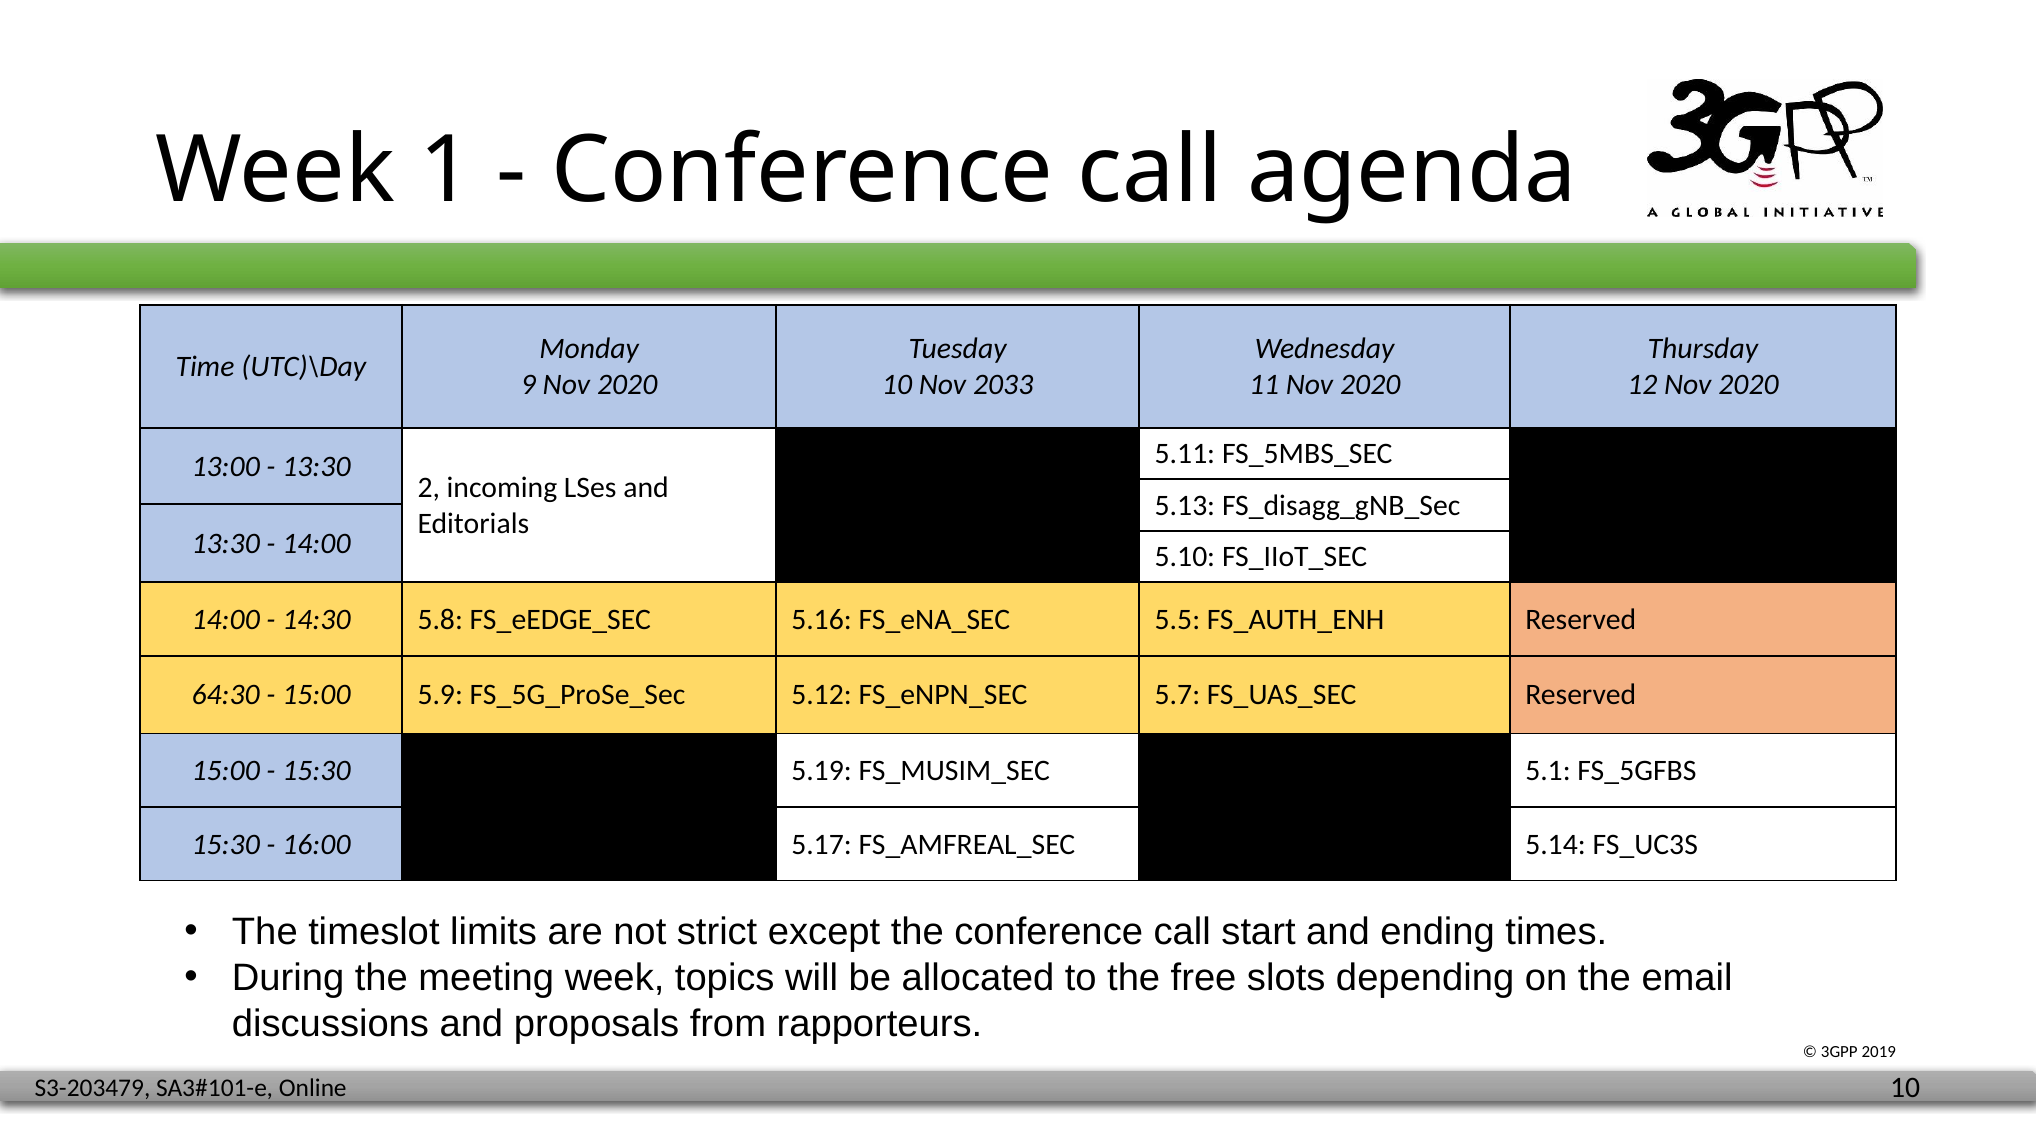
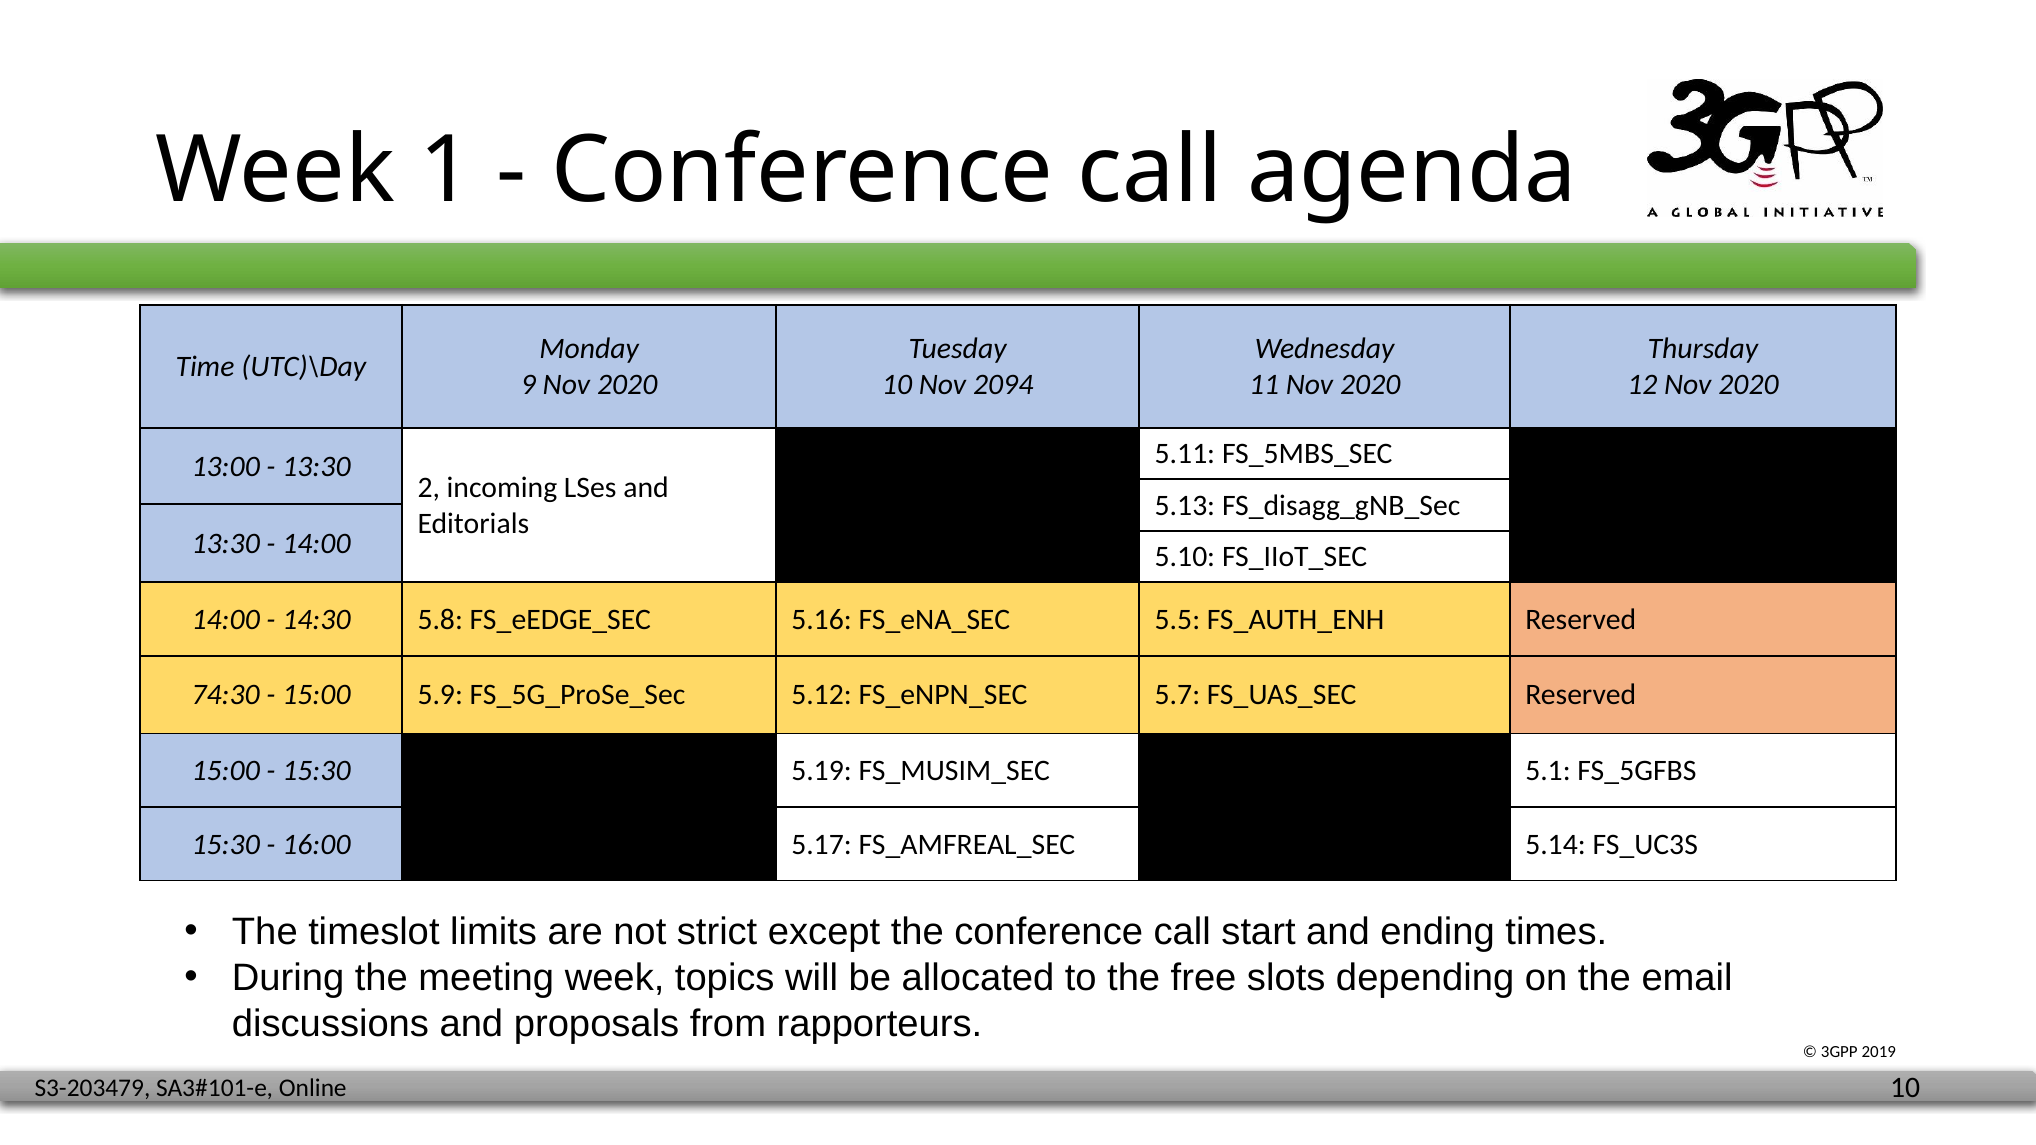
2033: 2033 -> 2094
64:30: 64:30 -> 74:30
